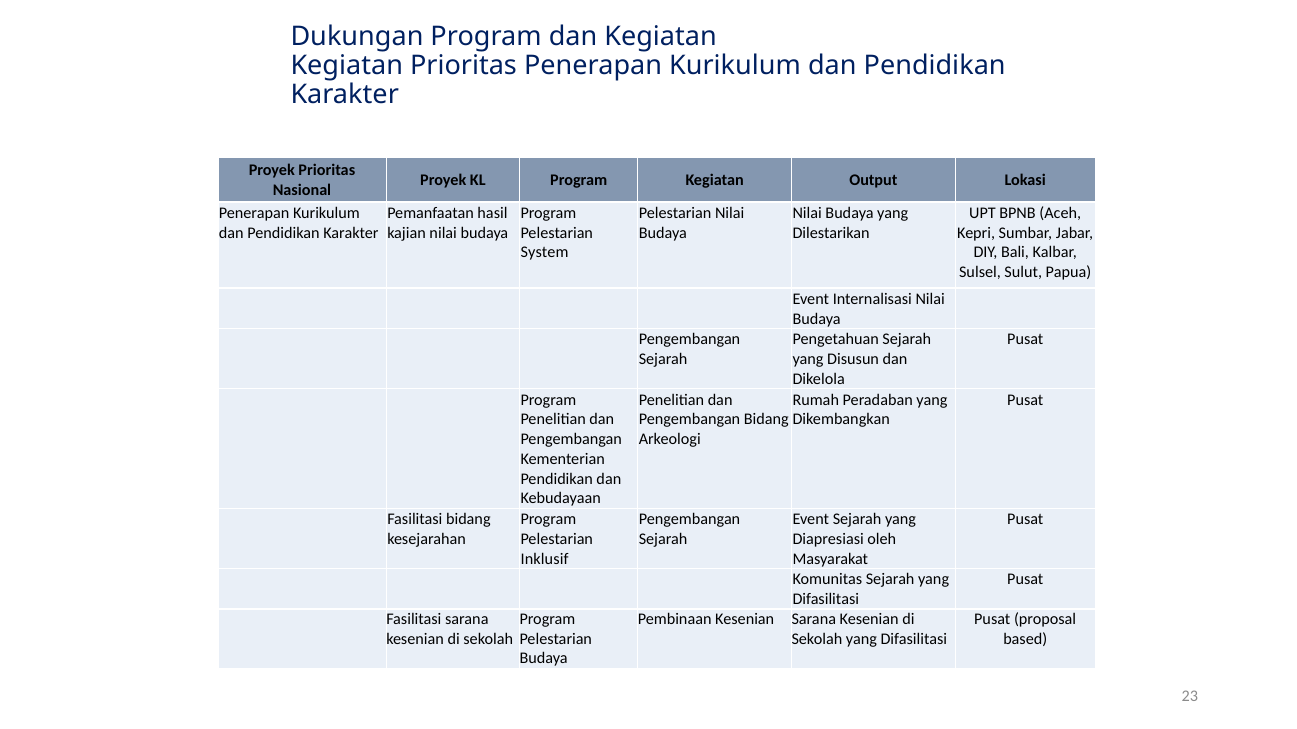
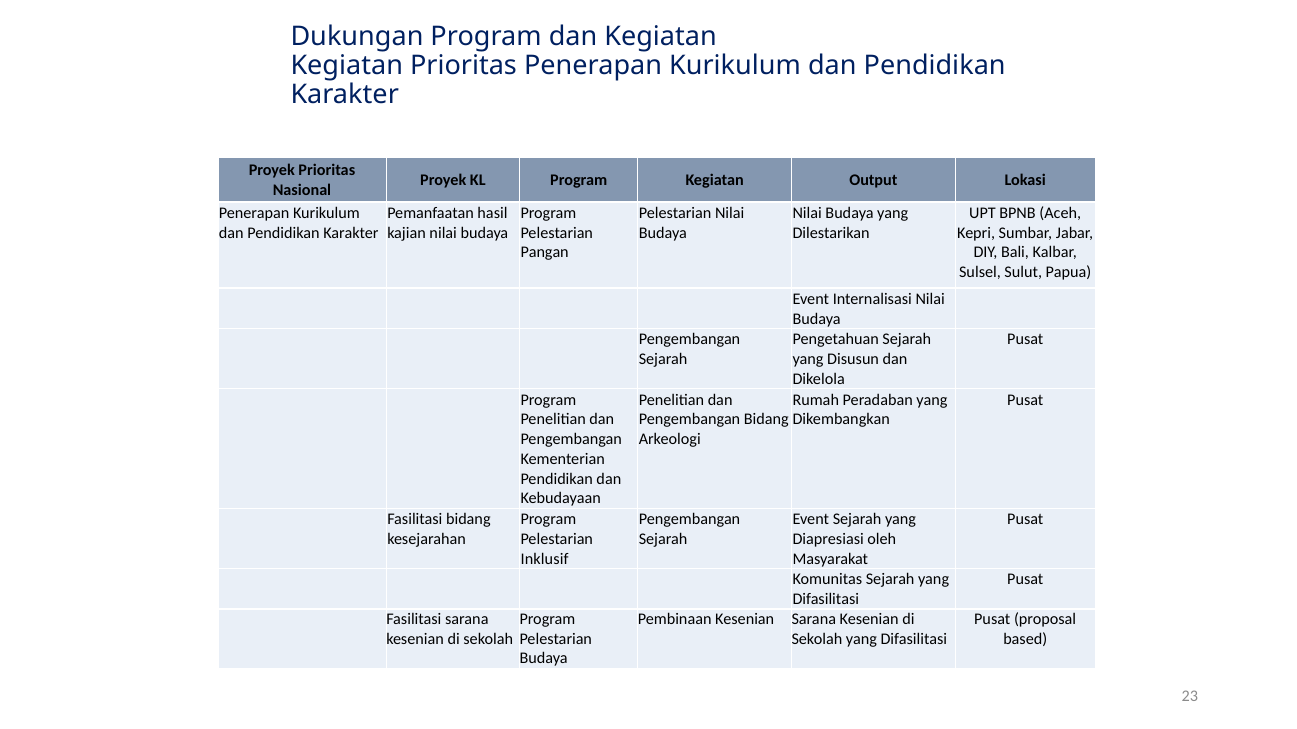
System: System -> Pangan
